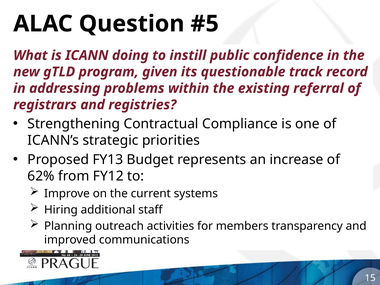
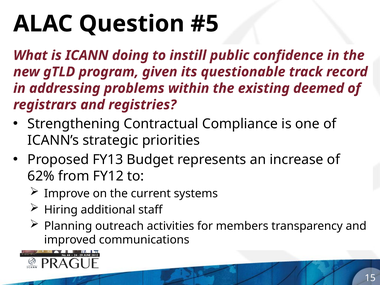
referral: referral -> deemed
